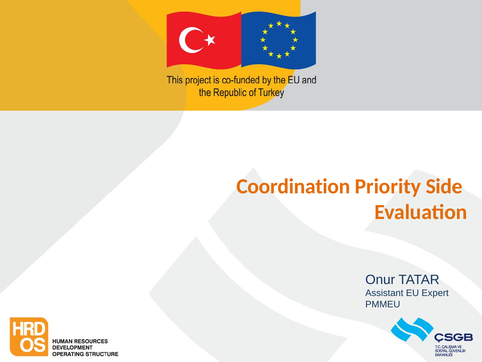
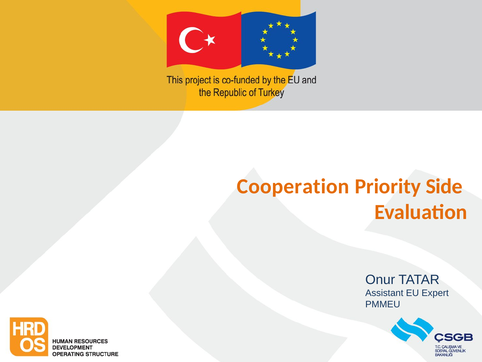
Coordination: Coordination -> Cooperation
